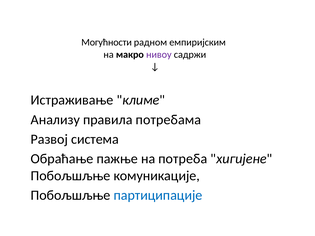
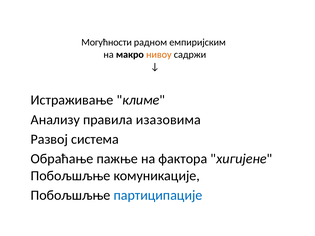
нивоу colour: purple -> orange
потребама: потребама -> изазовима
потреба: потреба -> фактора
